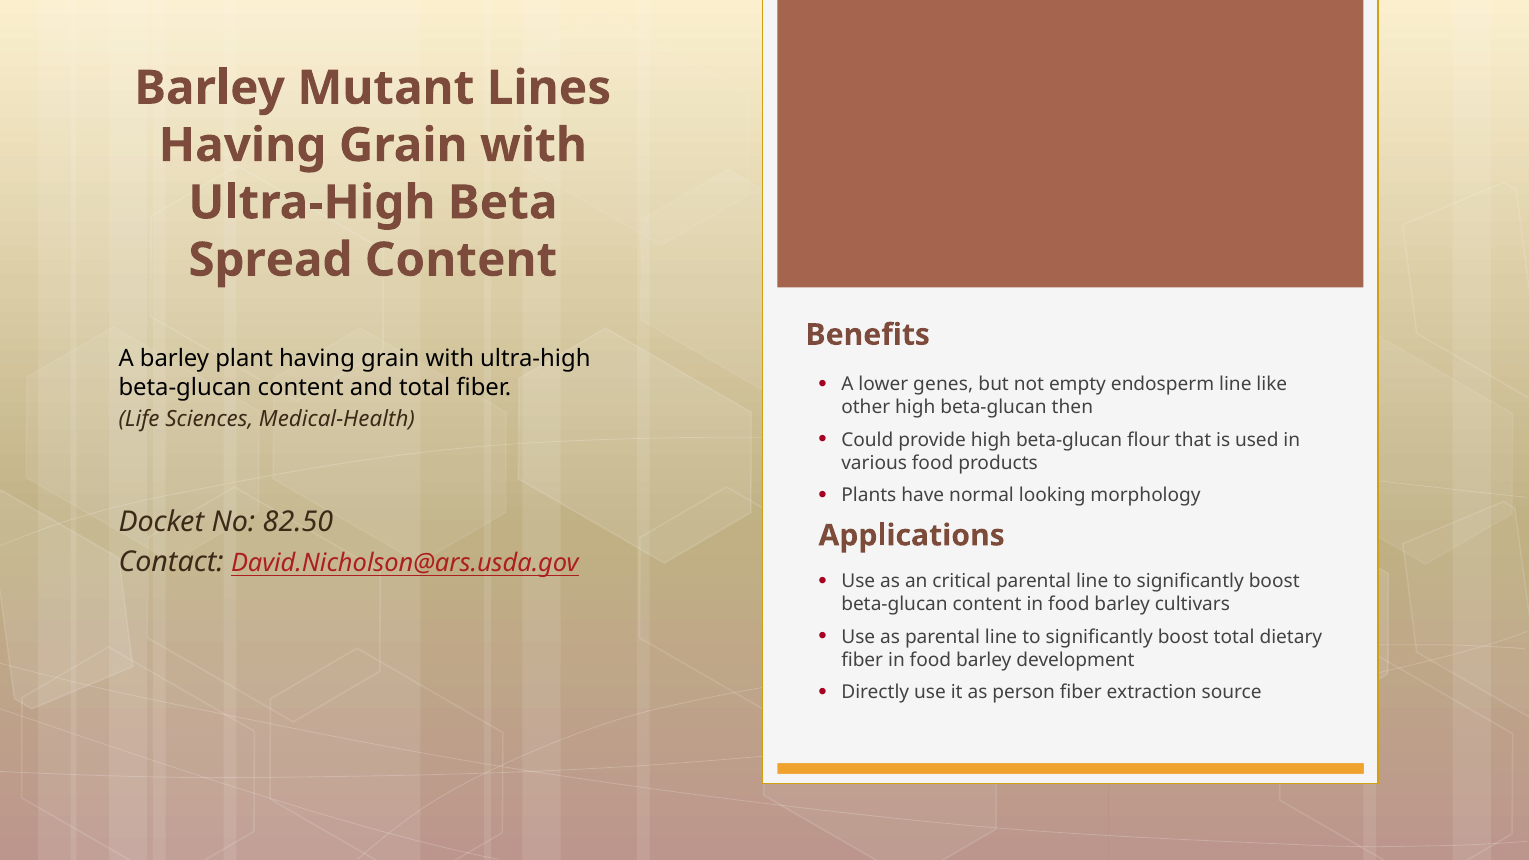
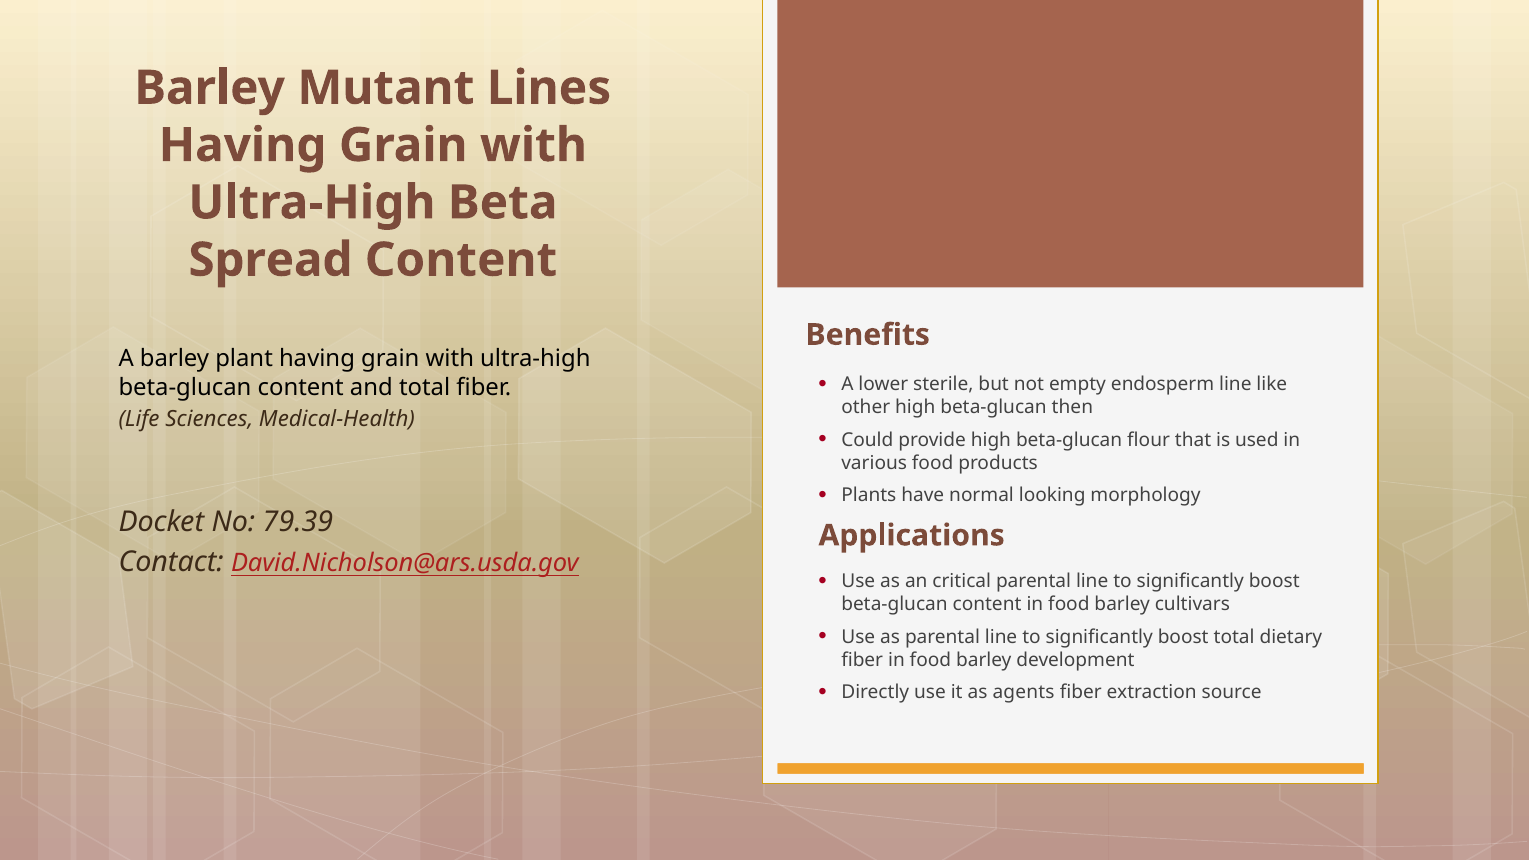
genes: genes -> sterile
82.50: 82.50 -> 79.39
person: person -> agents
